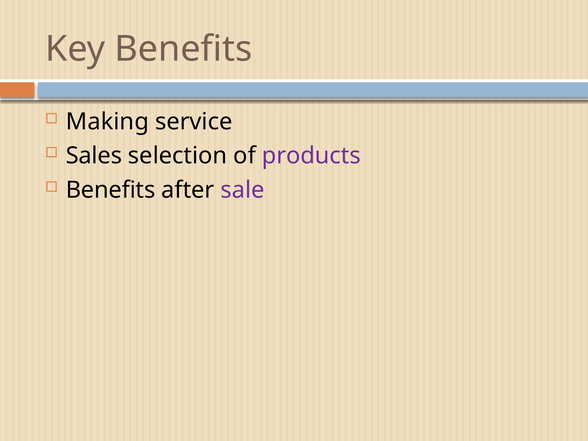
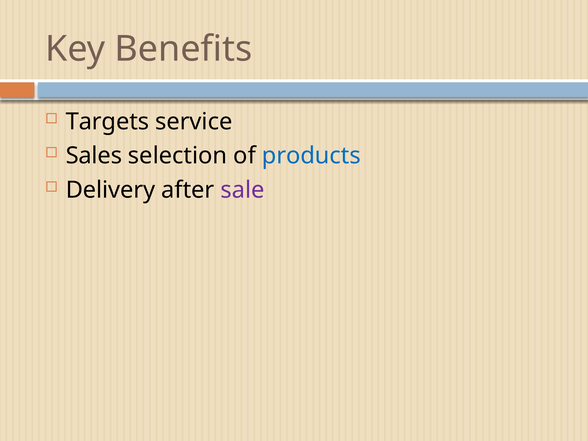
Making: Making -> Targets
products colour: purple -> blue
Benefits at (111, 190): Benefits -> Delivery
